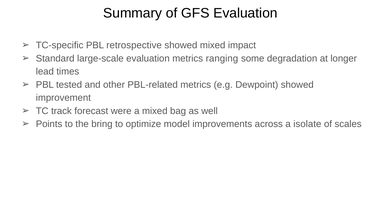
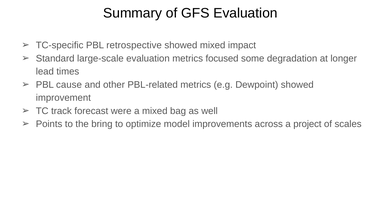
ranging: ranging -> focused
tested: tested -> cause
isolate: isolate -> project
